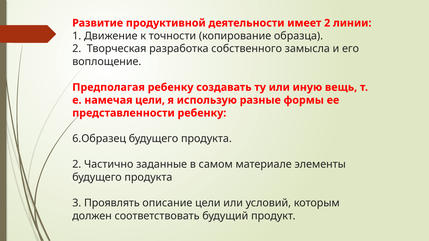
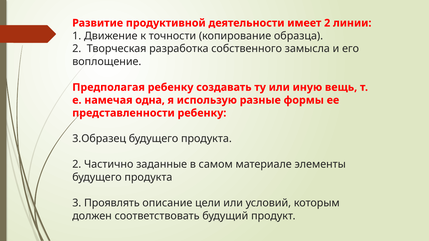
намечая цели: цели -> одна
6.Образец: 6.Образец -> 3.Образец
